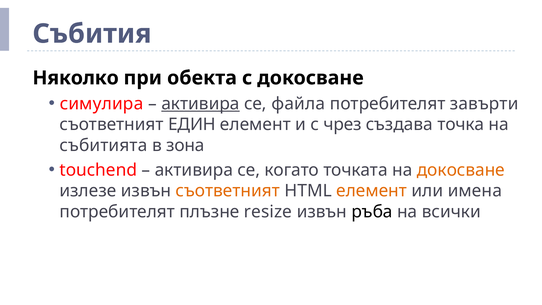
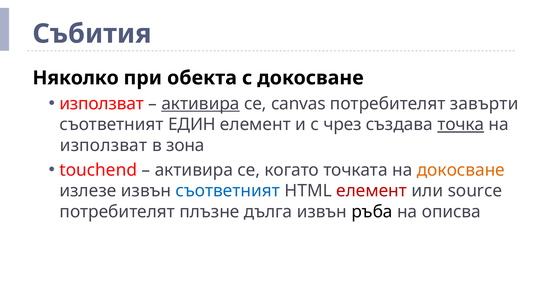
симулира at (101, 104): симулира -> използват
файла: файла -> canvas
точка underline: none -> present
събитията at (103, 145): събитията -> използват
съответният at (228, 191) colour: orange -> blue
елемент at (372, 191) colour: orange -> red
имена: имена -> source
resize: resize -> дълга
всички: всички -> описва
